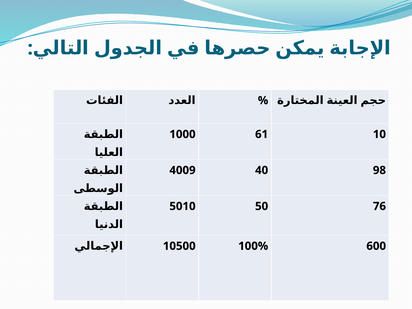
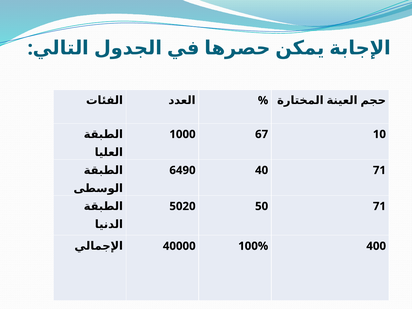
61: 61 -> 67
4009: 4009 -> 6490
40 98: 98 -> 71
5010: 5010 -> 5020
50 76: 76 -> 71
10500: 10500 -> 40000
600: 600 -> 400
